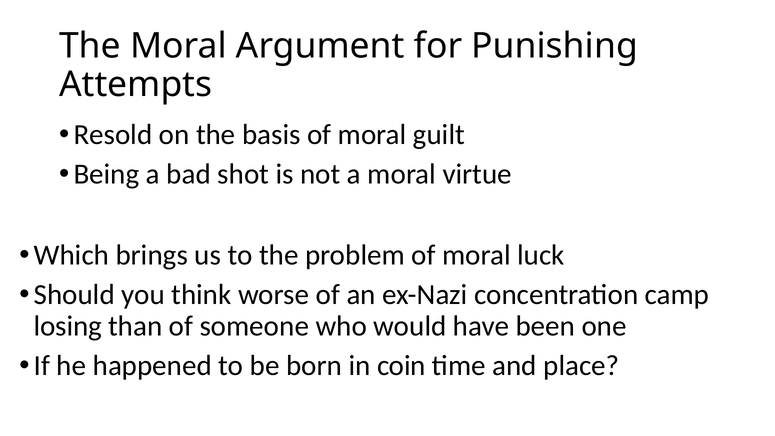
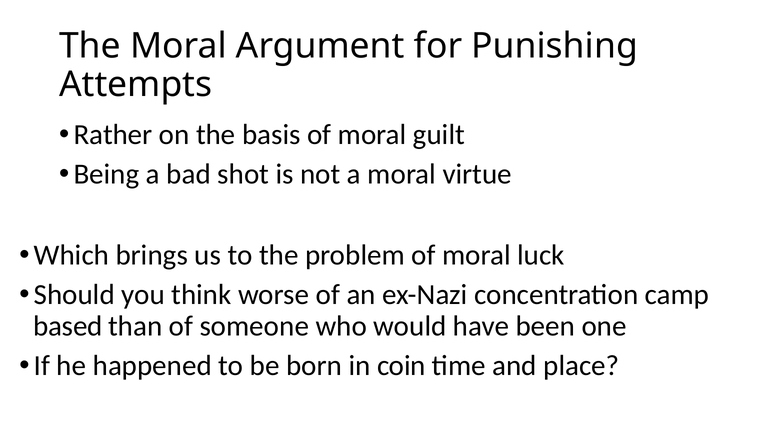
Resold: Resold -> Rather
losing: losing -> based
